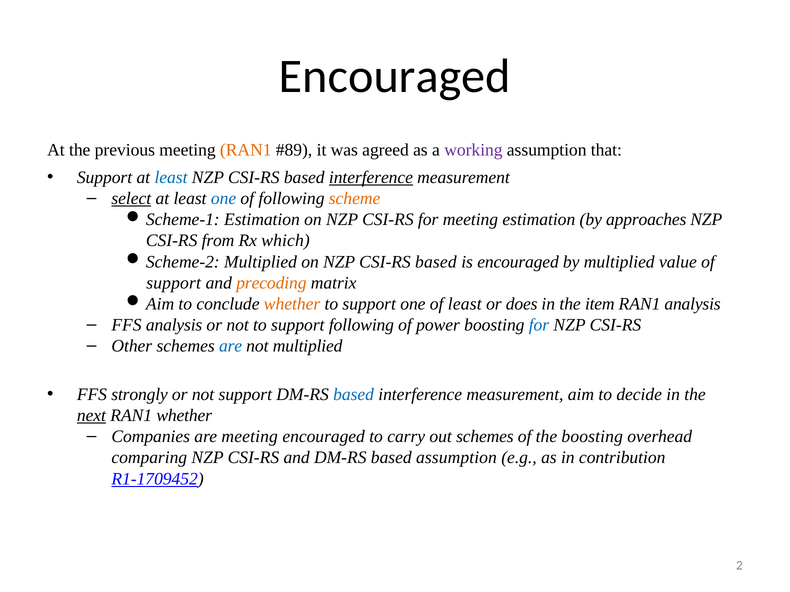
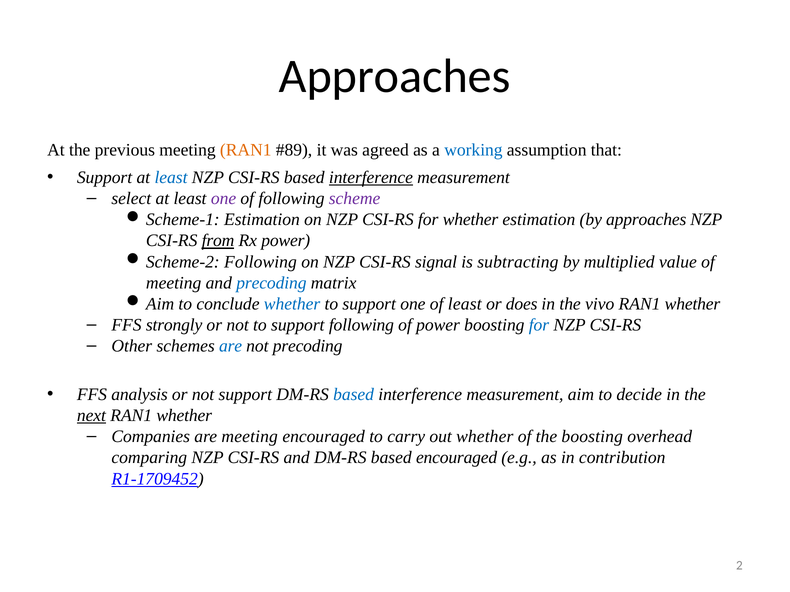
Encouraged at (395, 76): Encouraged -> Approaches
working colour: purple -> blue
select underline: present -> none
one at (224, 199) colour: blue -> purple
scheme colour: orange -> purple
for meeting: meeting -> whether
from underline: none -> present
Rx which: which -> power
Multiplied at (261, 262): Multiplied -> Following
on NZP CSI-RS based: based -> signal
is encouraged: encouraged -> subtracting
support at (174, 283): support -> meeting
precoding at (271, 283) colour: orange -> blue
whether at (292, 304) colour: orange -> blue
item: item -> vivo
analysis at (693, 304): analysis -> whether
FFS analysis: analysis -> strongly
not multiplied: multiplied -> precoding
strongly: strongly -> analysis
out schemes: schemes -> whether
based assumption: assumption -> encouraged
